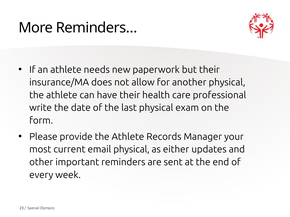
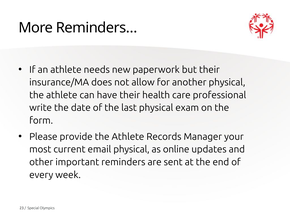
either: either -> online
